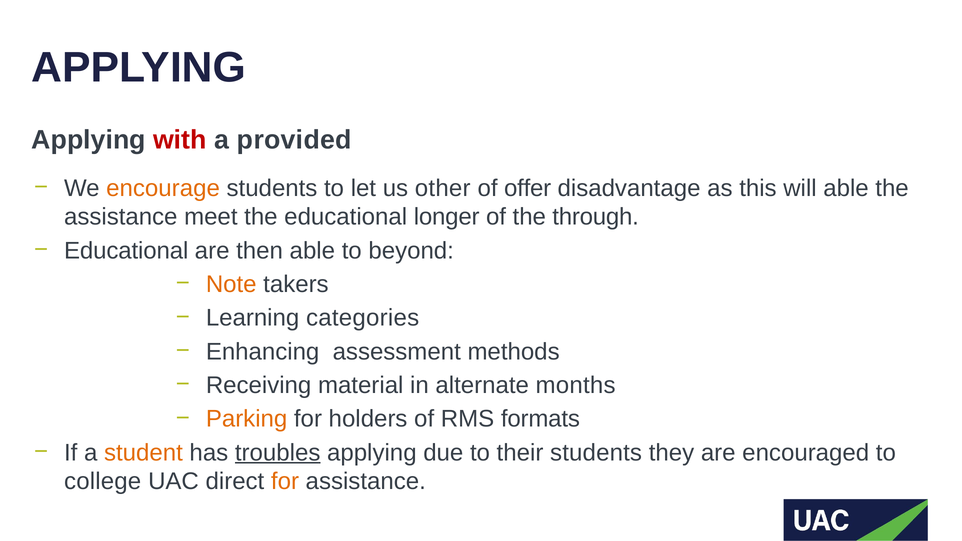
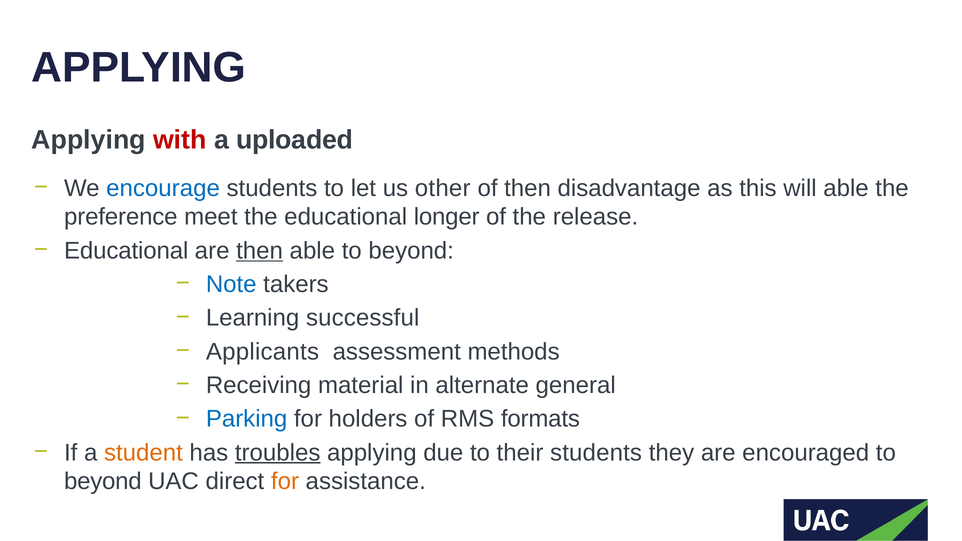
provided: provided -> uploaded
encourage colour: orange -> blue
of offer: offer -> then
assistance at (121, 217): assistance -> preference
through: through -> release
then at (260, 251) underline: none -> present
Note colour: orange -> blue
categories: categories -> successful
Enhancing: Enhancing -> Applicants
months: months -> general
Parking colour: orange -> blue
college at (103, 482): college -> beyond
